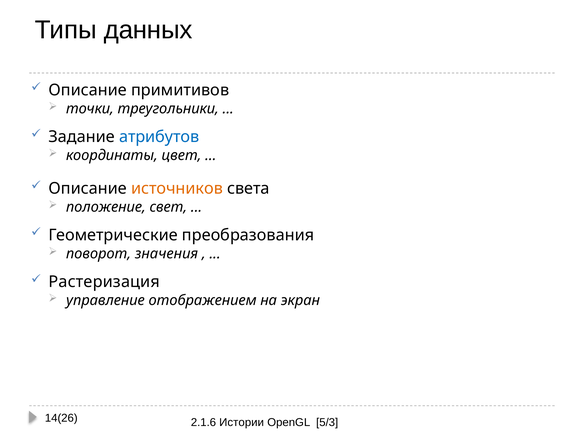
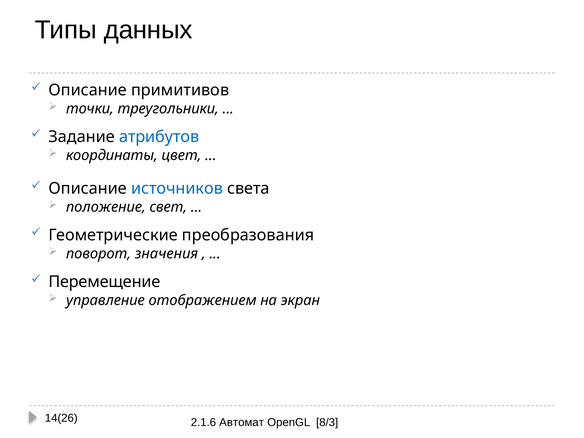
источников colour: orange -> blue
Растеризация: Растеризация -> Перемещение
Истории: Истории -> Автомат
5/3: 5/3 -> 8/3
